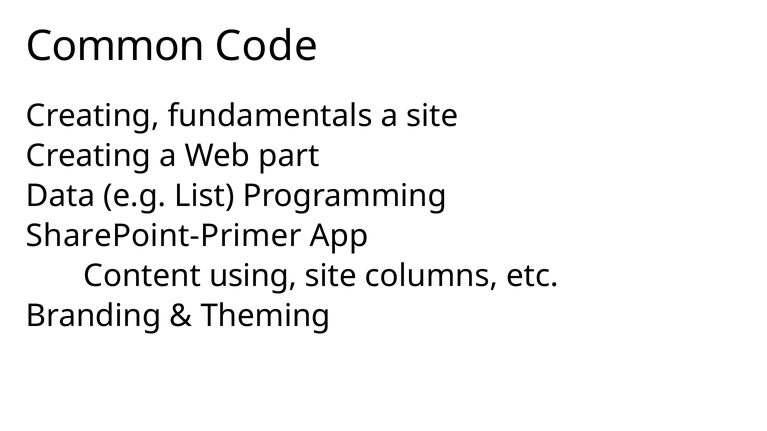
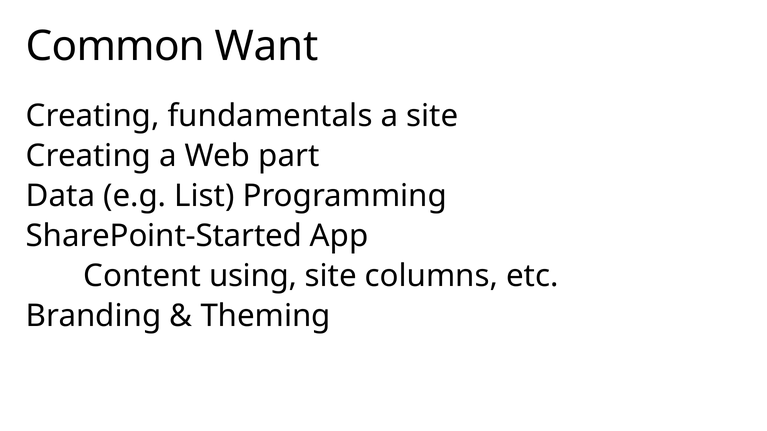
Code: Code -> Want
SharePoint-Primer: SharePoint-Primer -> SharePoint-Started
